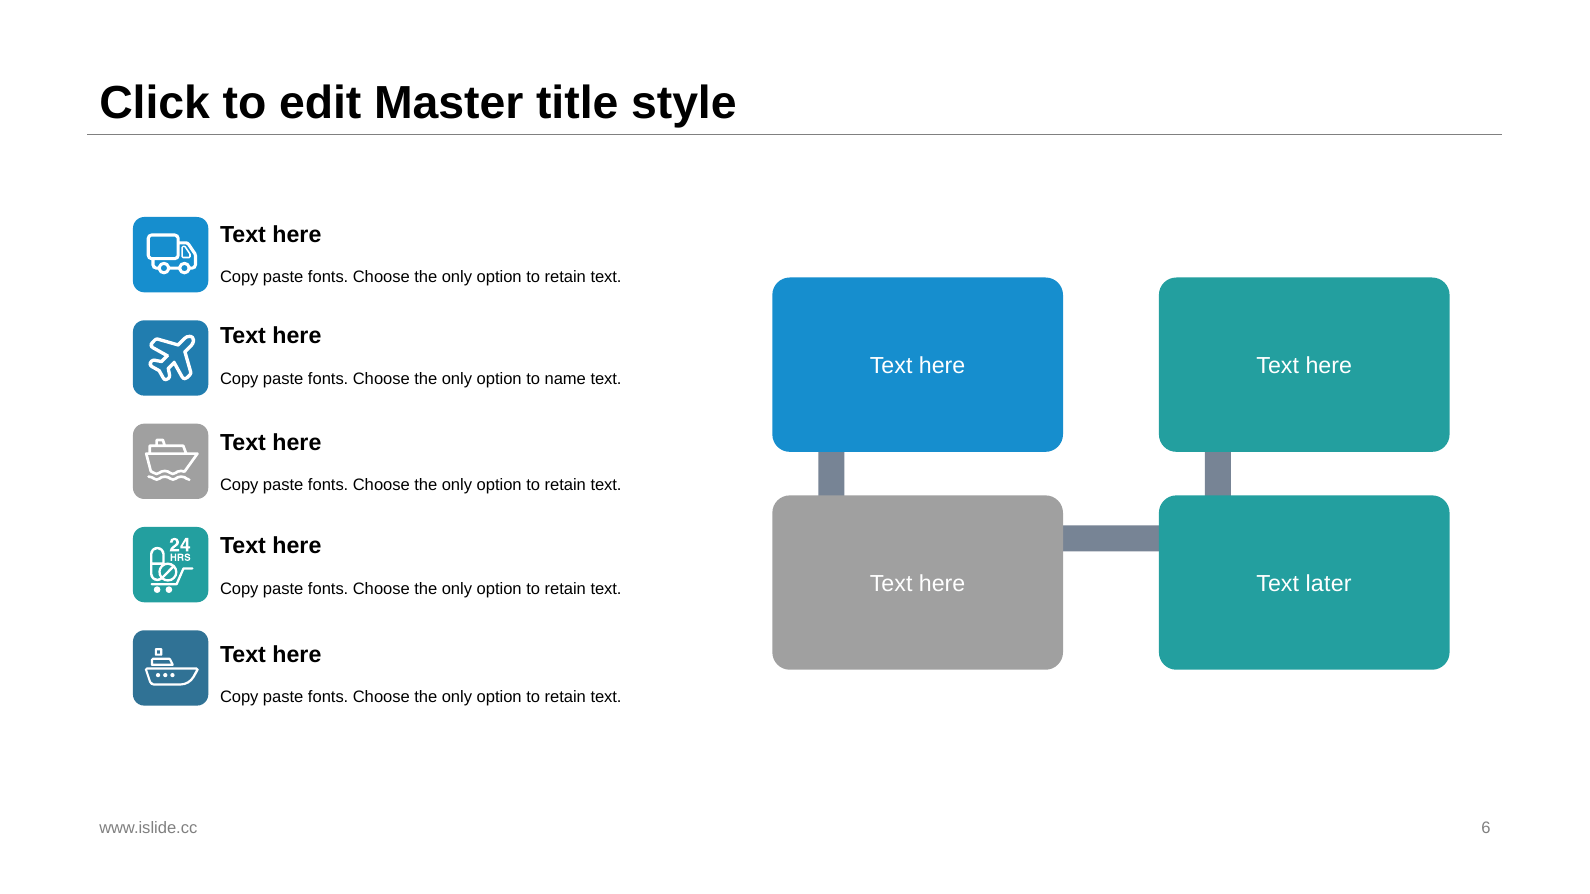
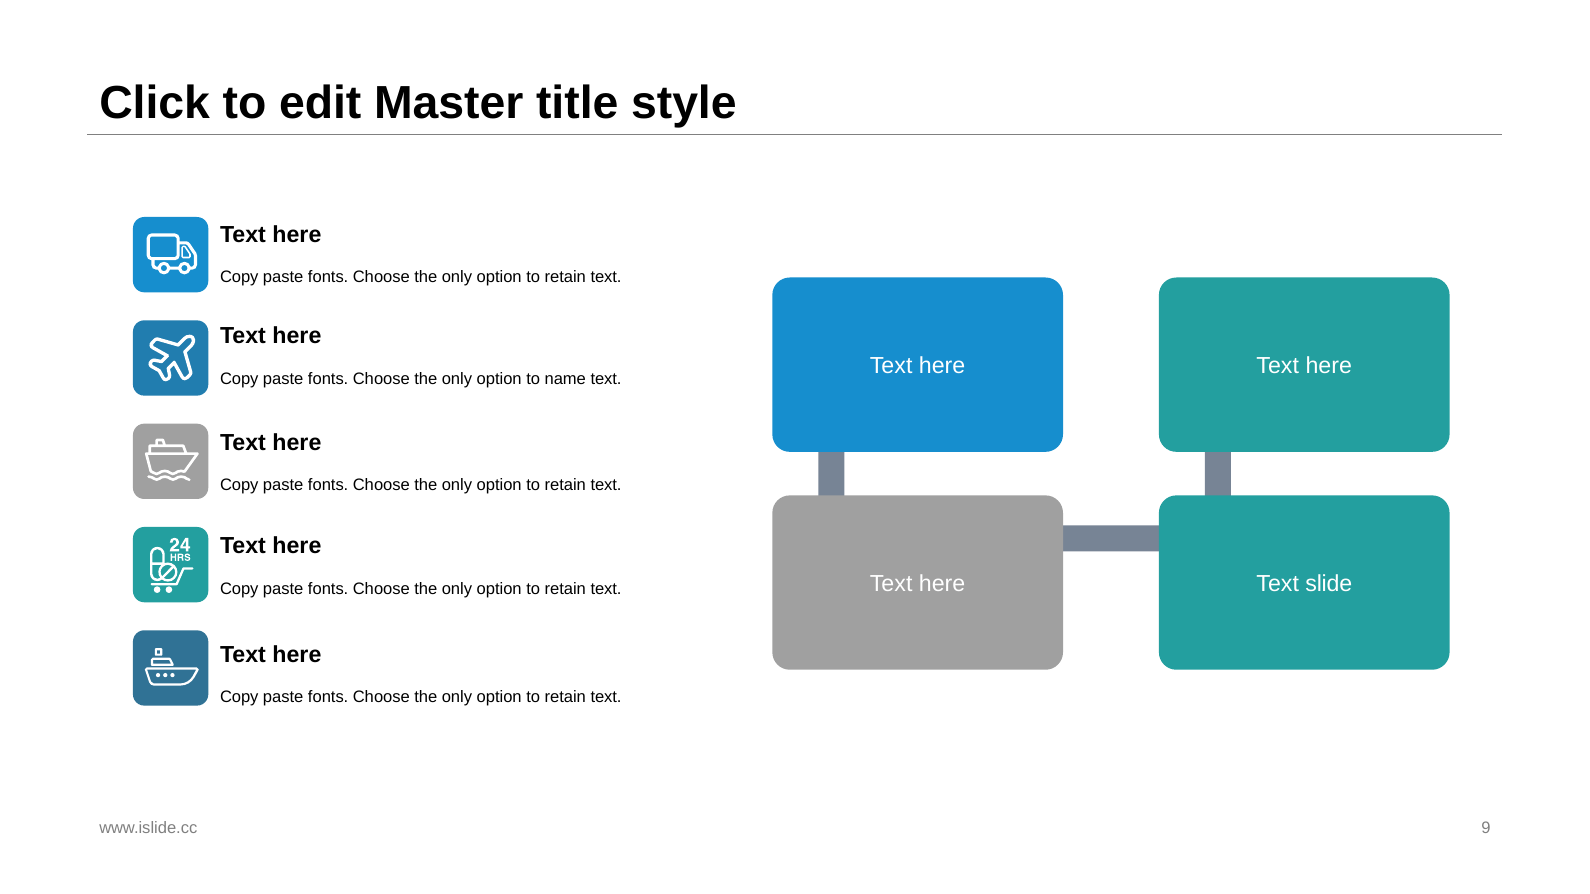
later: later -> slide
6: 6 -> 9
